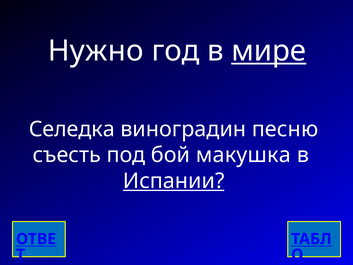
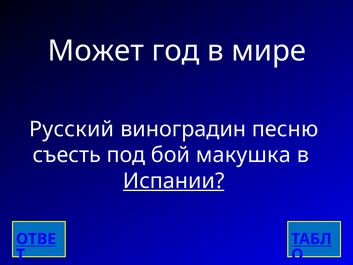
Нужно: Нужно -> Может
мире underline: present -> none
Селедка: Селедка -> Русский
